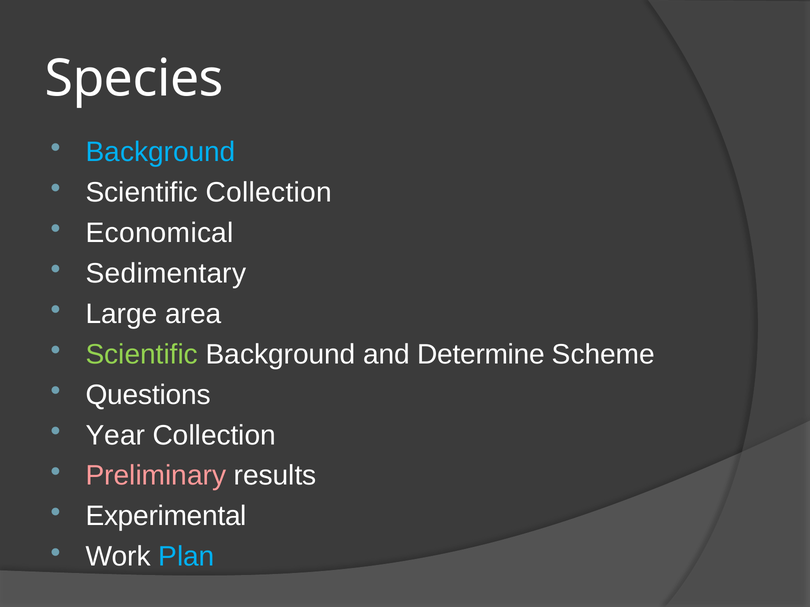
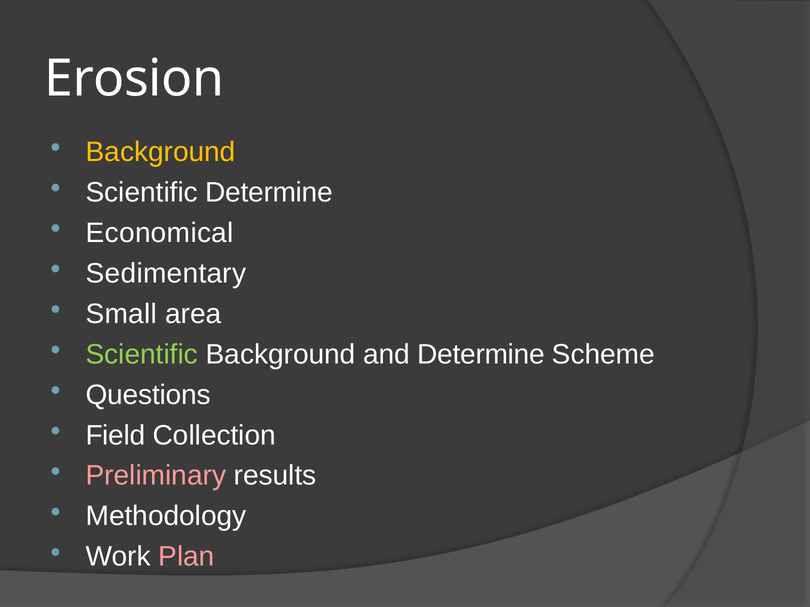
Species: Species -> Erosion
Background at (161, 152) colour: light blue -> yellow
Scientific Collection: Collection -> Determine
Large: Large -> Small
Year: Year -> Field
Experimental: Experimental -> Methodology
Plan colour: light blue -> pink
